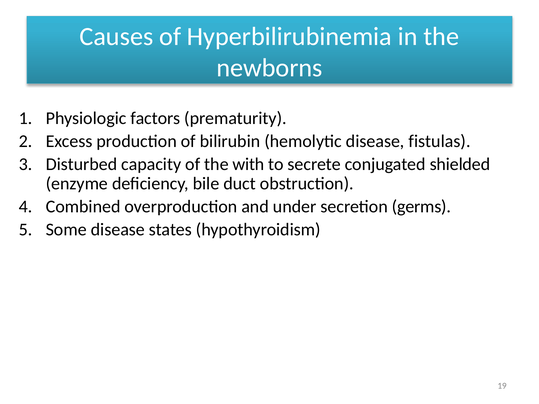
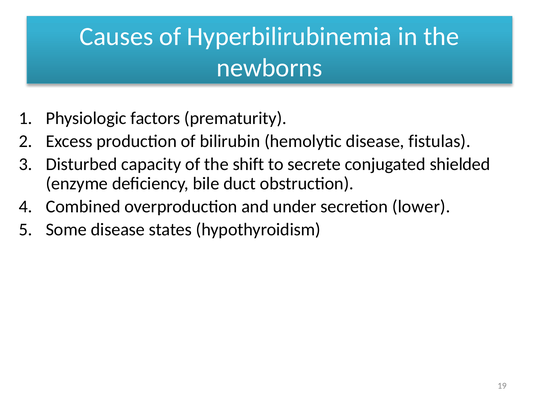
with: with -> shift
germs: germs -> lower
